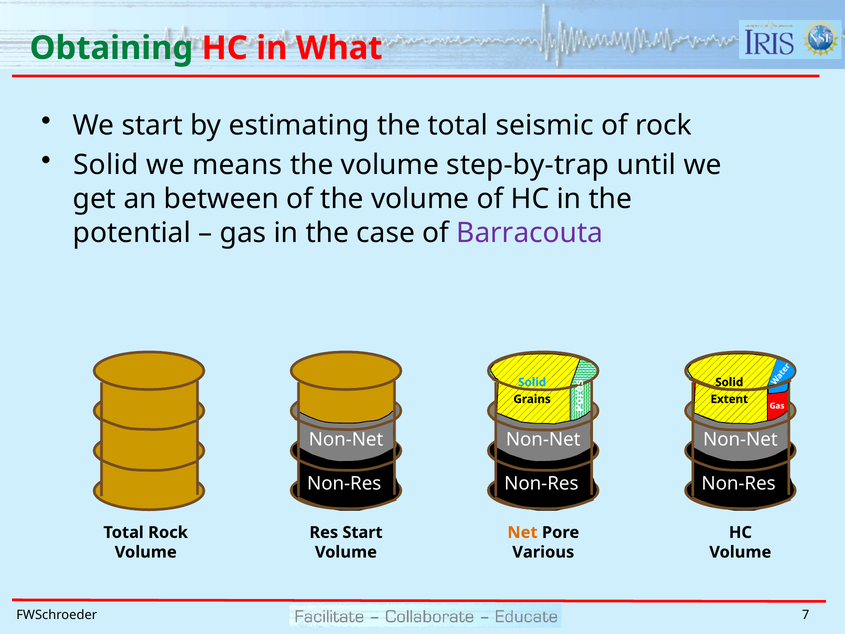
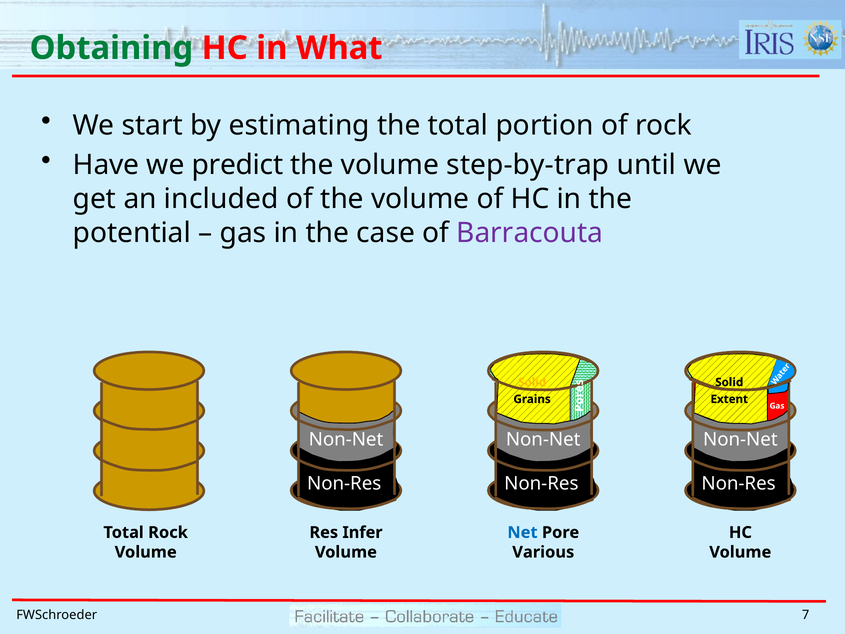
seismic: seismic -> portion
Solid at (106, 165): Solid -> Have
means: means -> predict
between: between -> included
Solid at (532, 382) colour: light blue -> yellow
Res Start: Start -> Infer
Net colour: orange -> blue
